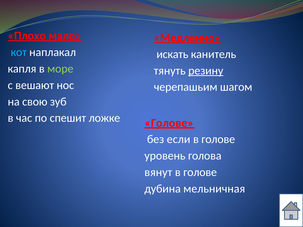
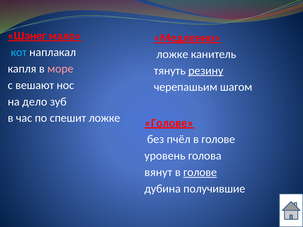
Плохо: Плохо -> Шанег
искать at (172, 54): искать -> ложке
море colour: light green -> pink
свою: свою -> дело
если: если -> пчёл
голове at (200, 173) underline: none -> present
мельничная: мельничная -> получившие
